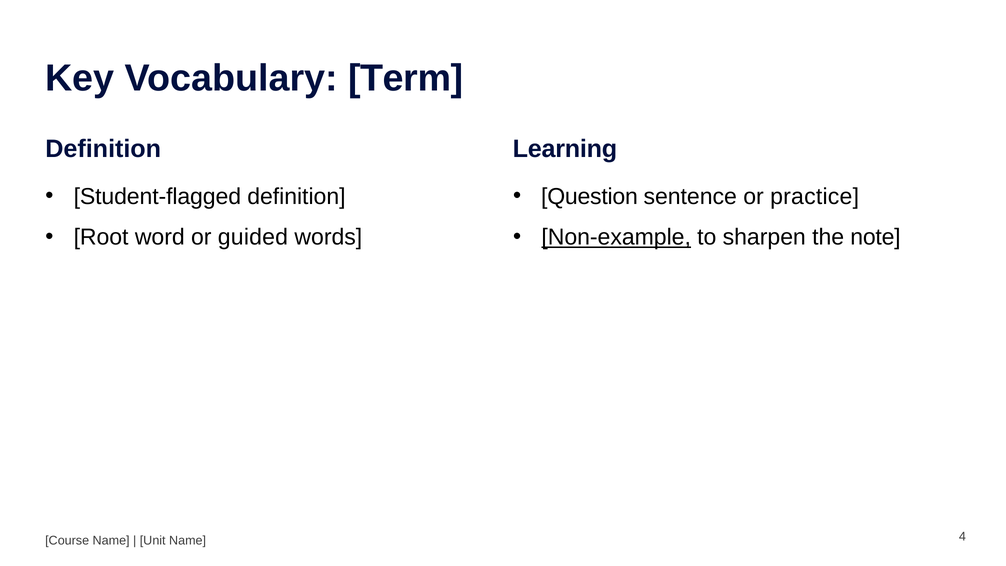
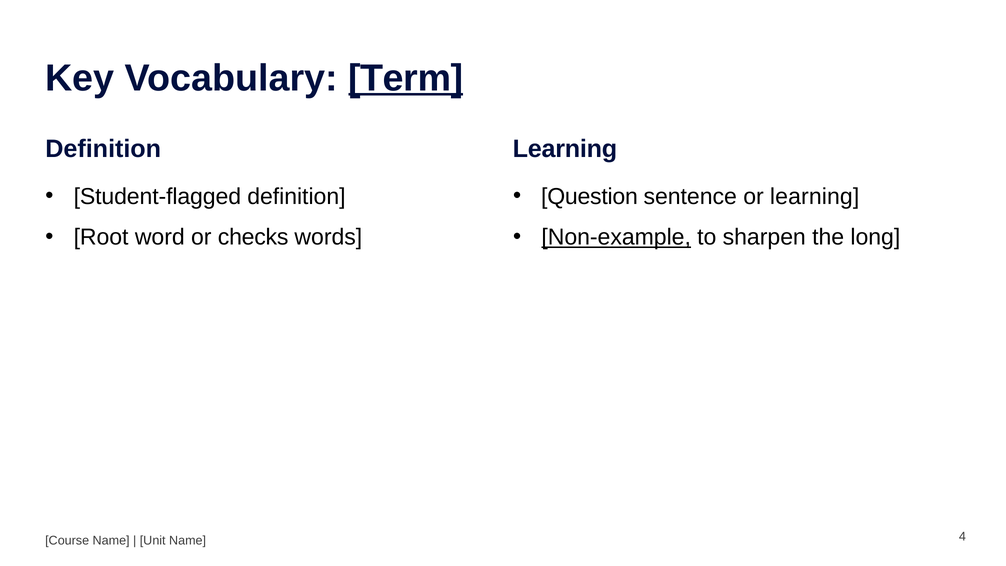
Term underline: none -> present
or practice: practice -> learning
guided: guided -> checks
note: note -> long
